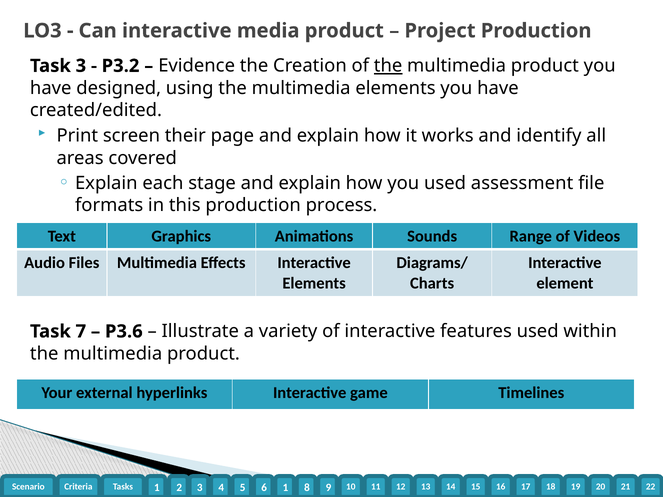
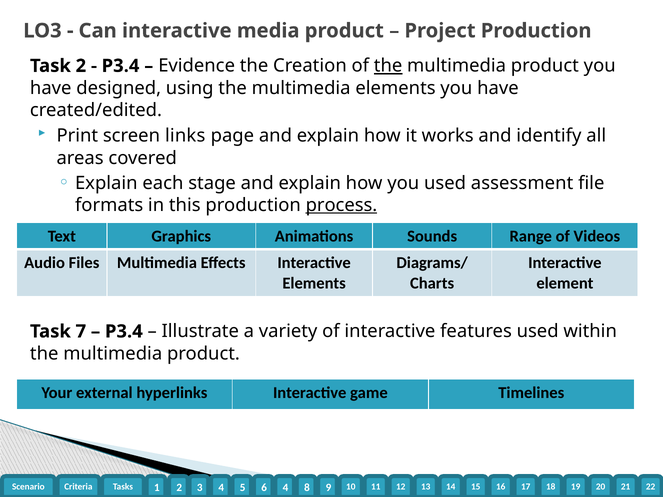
Task 3: 3 -> 2
P3.2 at (121, 66): P3.2 -> P3.4
their: their -> links
process underline: none -> present
P3.6 at (124, 332): P3.6 -> P3.4
6 1: 1 -> 4
